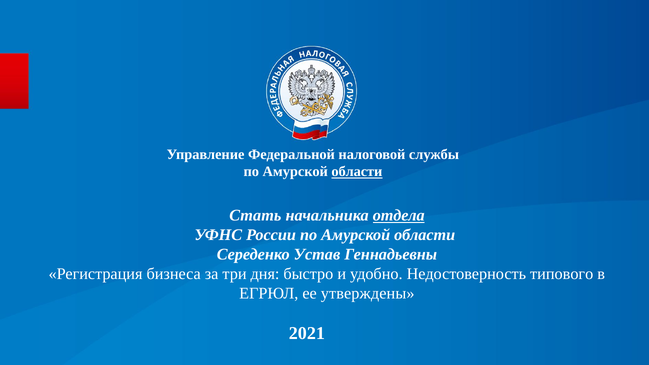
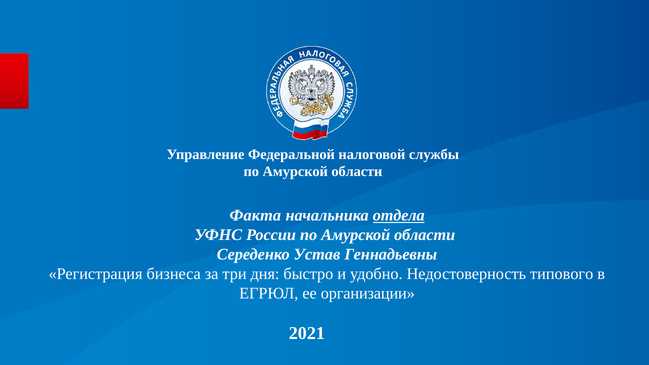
области at (357, 172) underline: present -> none
Стать: Стать -> Факта
утверждены: утверждены -> организации
